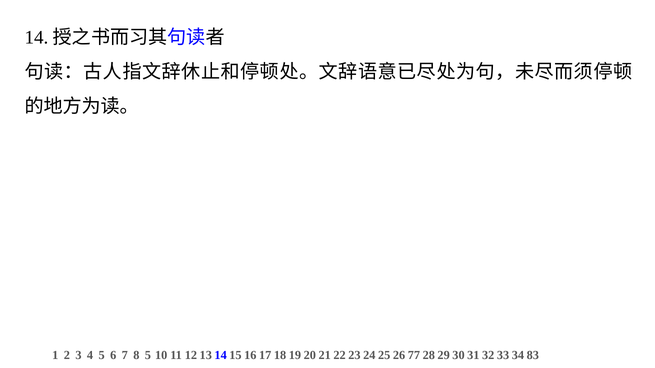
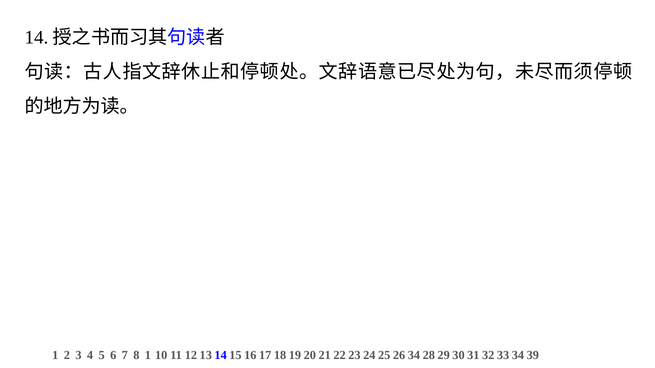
8 5: 5 -> 1
77 at (414, 356): 77 -> 34
83: 83 -> 39
